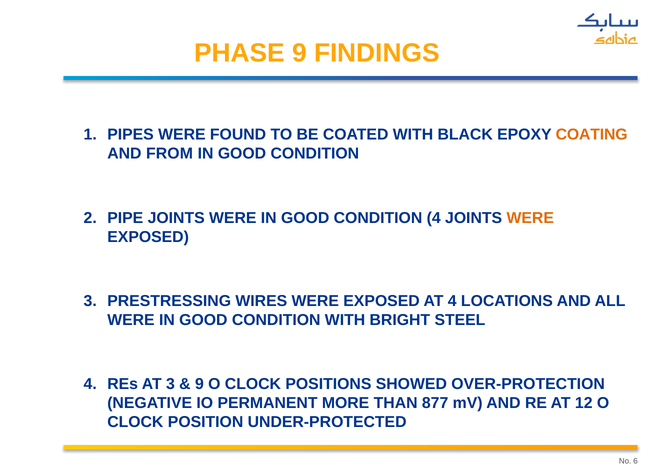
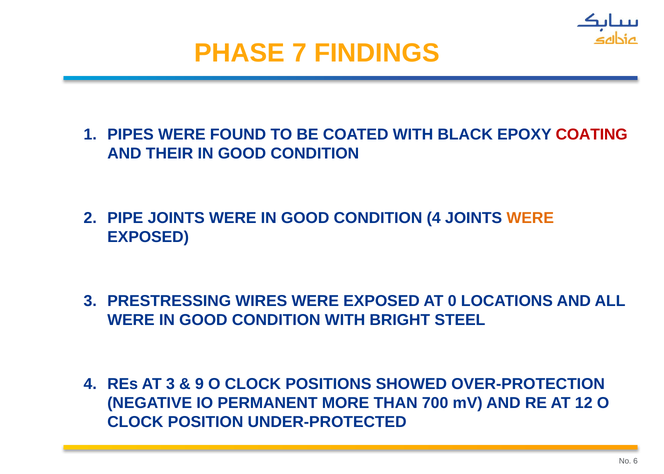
PHASE 9: 9 -> 7
COATING colour: orange -> red
FROM: FROM -> THEIR
AT 4: 4 -> 0
877: 877 -> 700
